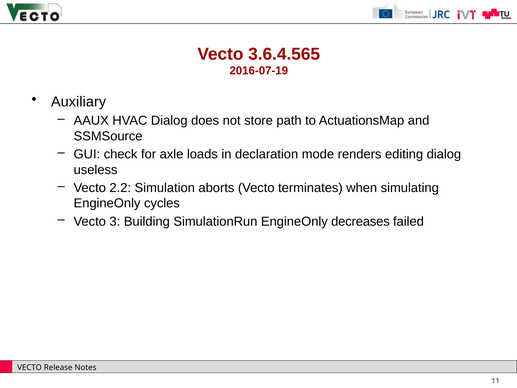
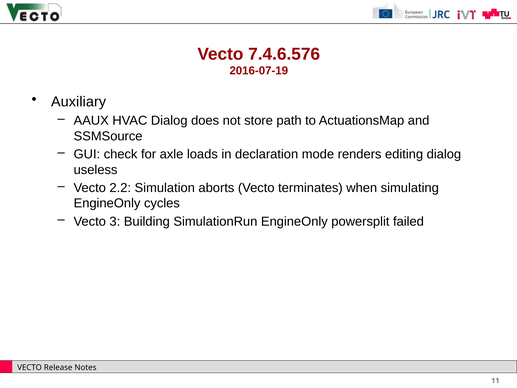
3.6.4.565: 3.6.4.565 -> 7.4.6.576
decreases: decreases -> powersplit
